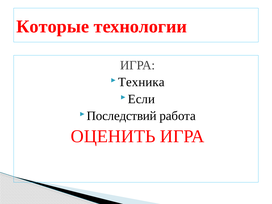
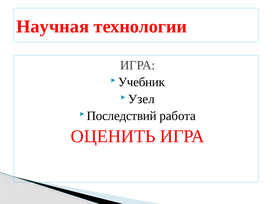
Которые: Которые -> Научная
Техника: Техника -> Учебник
Если: Если -> Узел
